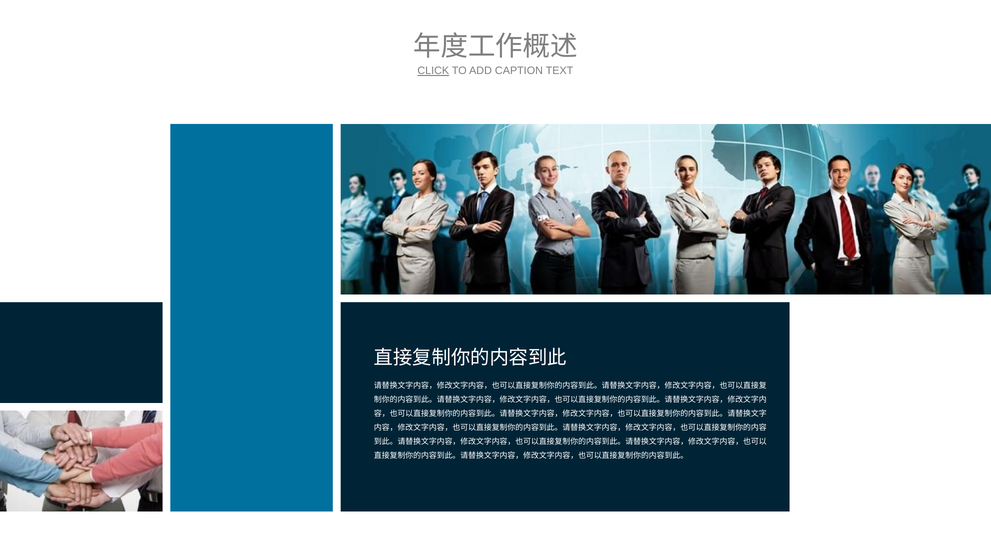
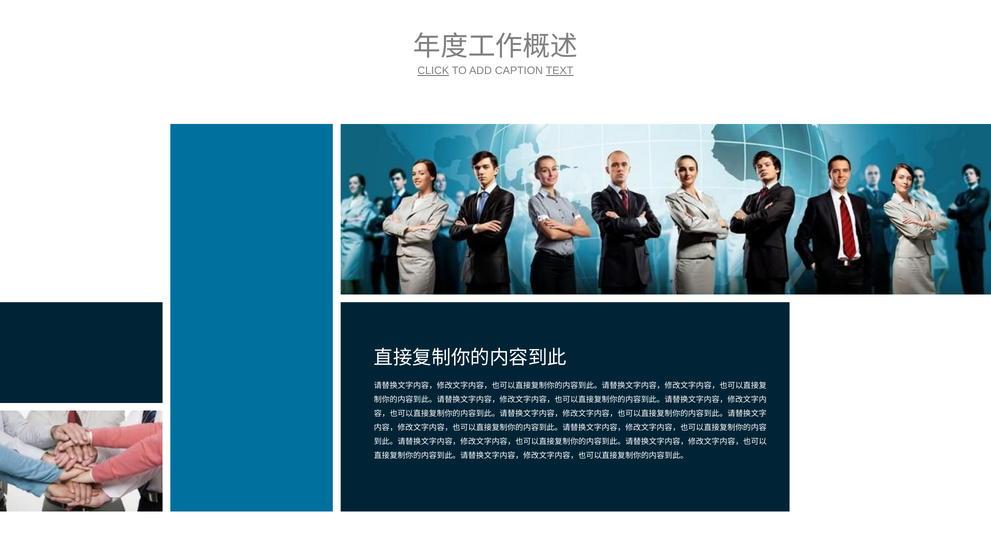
TEXT underline: none -> present
